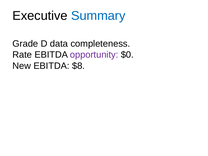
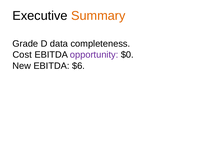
Summary colour: blue -> orange
Rate: Rate -> Cost
$8: $8 -> $6
